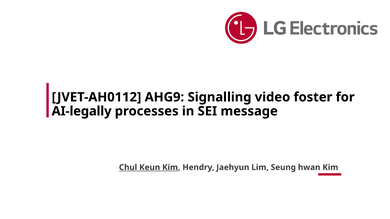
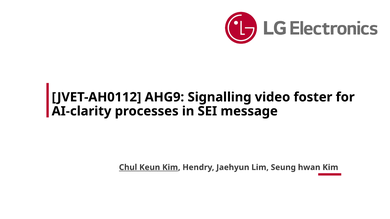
AI-legally: AI-legally -> AI-clarity
